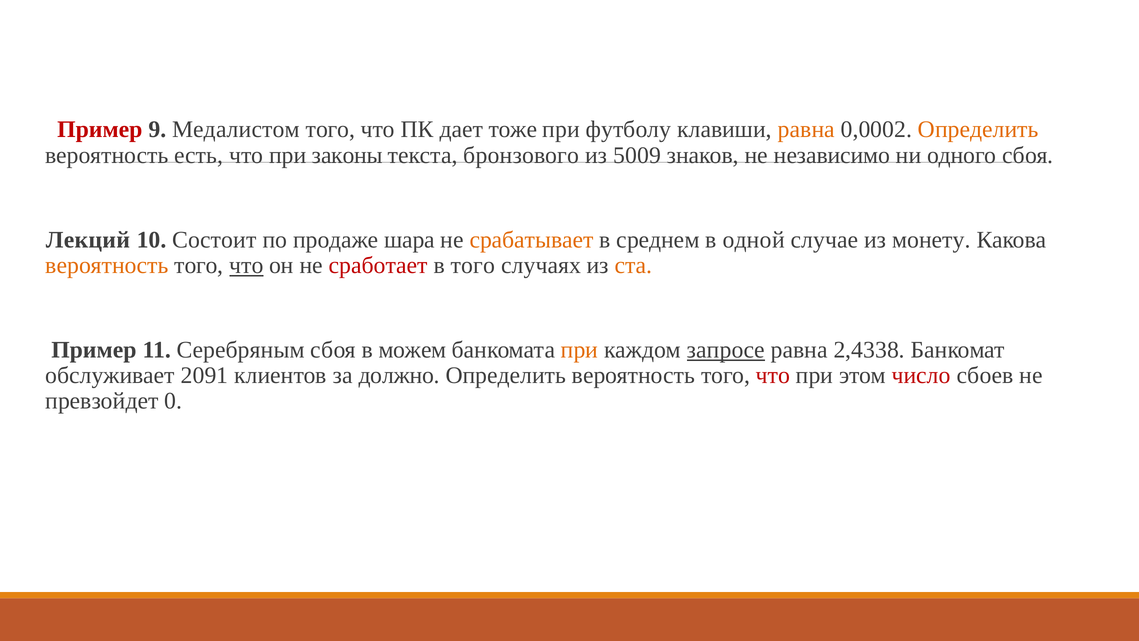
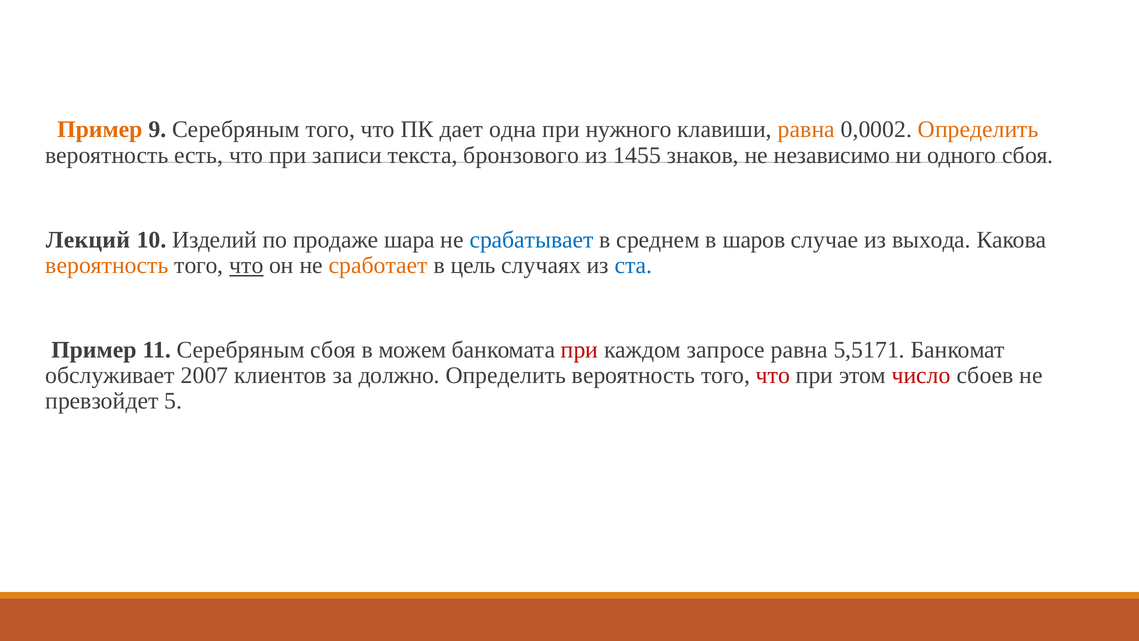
Пример at (100, 129) colour: red -> orange
9 Медалистом: Медалистом -> Серебряным
тоже: тоже -> одна
футболу: футболу -> нужного
законы: законы -> записи
5009: 5009 -> 1455
Состоит: Состоит -> Изделий
срабатывает colour: orange -> blue
одной: одной -> шаров
монету: монету -> выхода
сработает colour: red -> orange
в того: того -> цель
ста colour: orange -> blue
при at (580, 350) colour: orange -> red
запросе underline: present -> none
2,4338: 2,4338 -> 5,5171
2091: 2091 -> 2007
0: 0 -> 5
